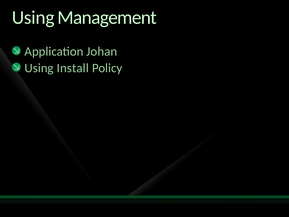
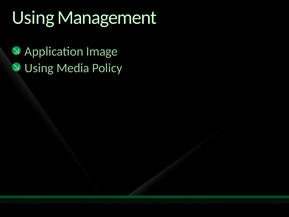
Johan: Johan -> Image
Install: Install -> Media
